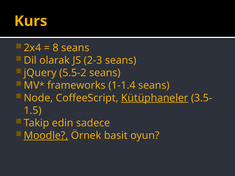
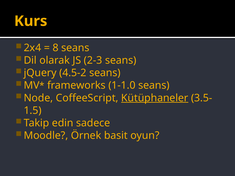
5.5-2: 5.5-2 -> 4.5-2
1-1.4: 1-1.4 -> 1-1.0
Moodle underline: present -> none
